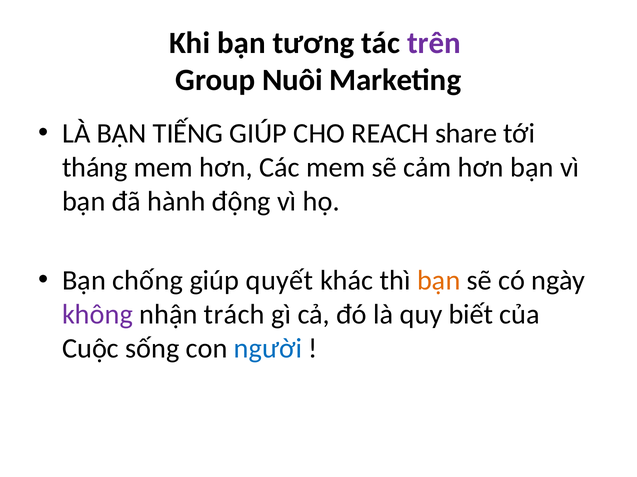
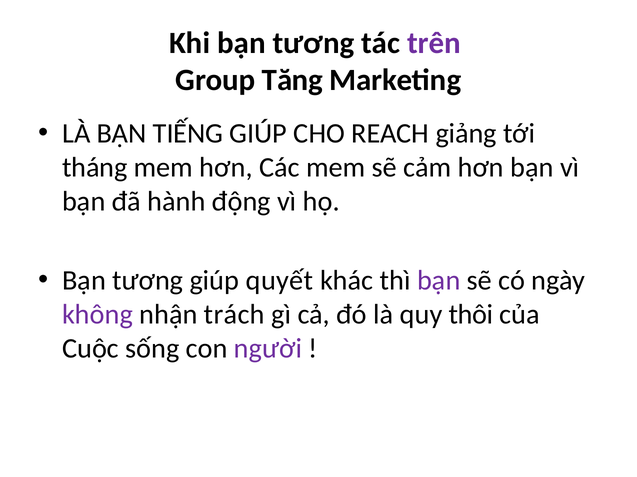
Nuôi: Nuôi -> Tăng
share: share -> giảng
chống at (148, 281): chống -> tương
bạn at (439, 281) colour: orange -> purple
biết: biết -> thôi
người colour: blue -> purple
